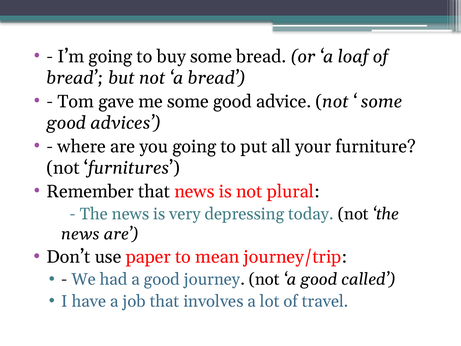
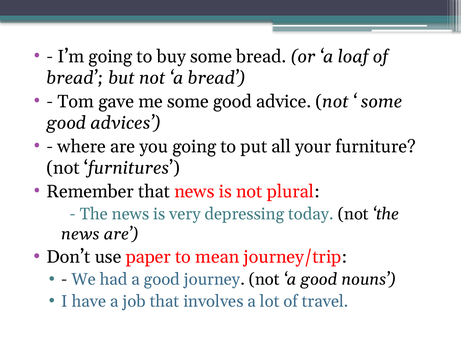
called: called -> nouns
